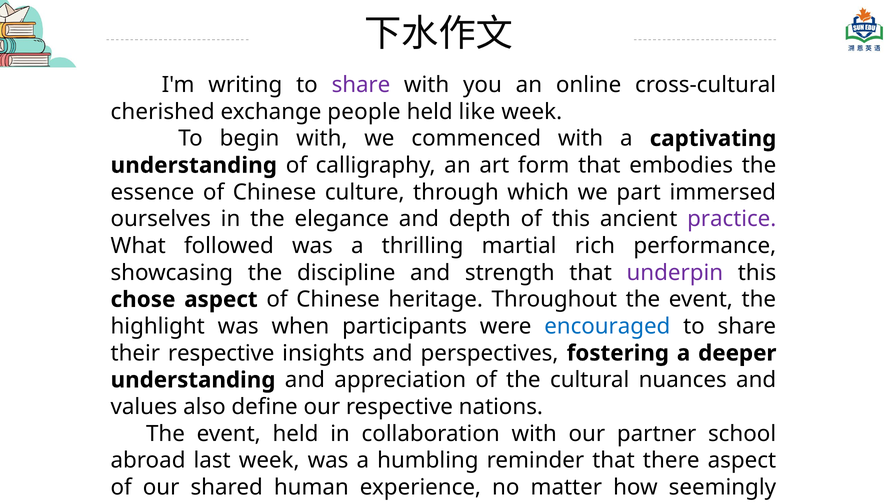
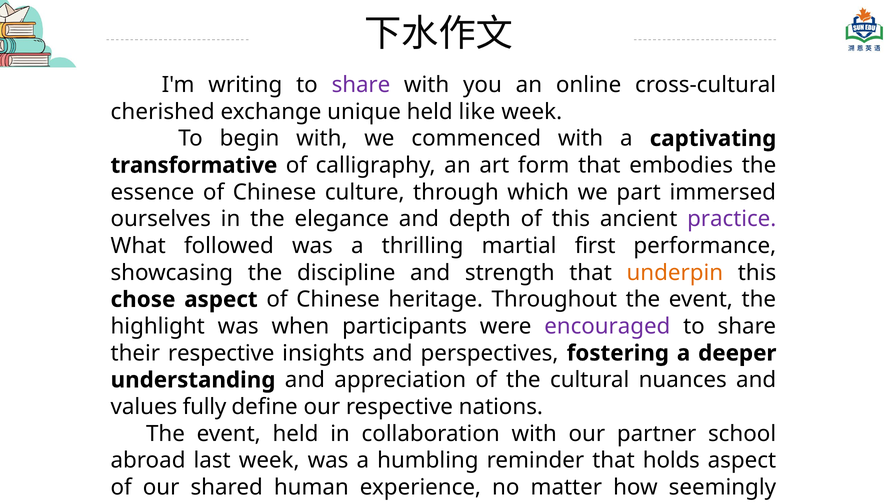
people: people -> unique
understanding at (194, 165): understanding -> transformative
rich: rich -> first
underpin colour: purple -> orange
encouraged colour: blue -> purple
also: also -> fully
that there: there -> holds
